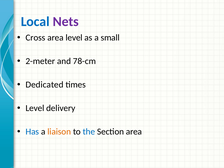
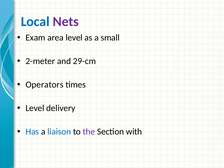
Cross: Cross -> Exam
78-cm: 78-cm -> 29-cm
Dedicated: Dedicated -> Operators
liaison colour: orange -> blue
the colour: blue -> purple
Section area: area -> with
